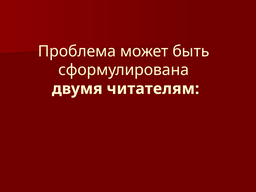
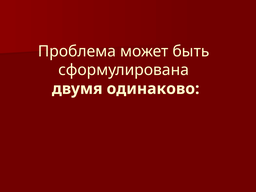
читателям: читателям -> одинаково
